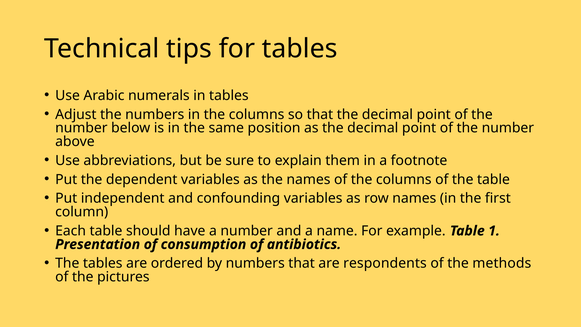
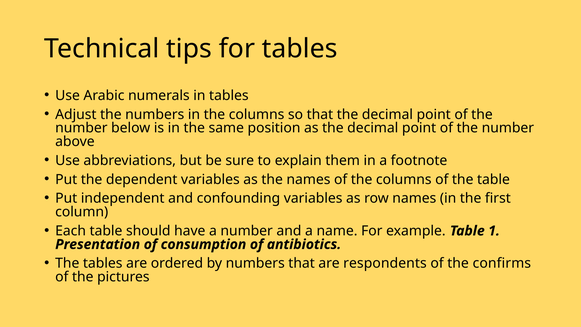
methods: methods -> confirms
